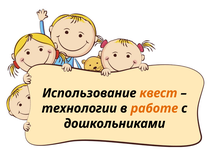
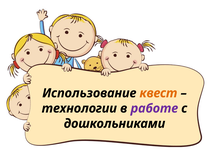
работе colour: orange -> purple
